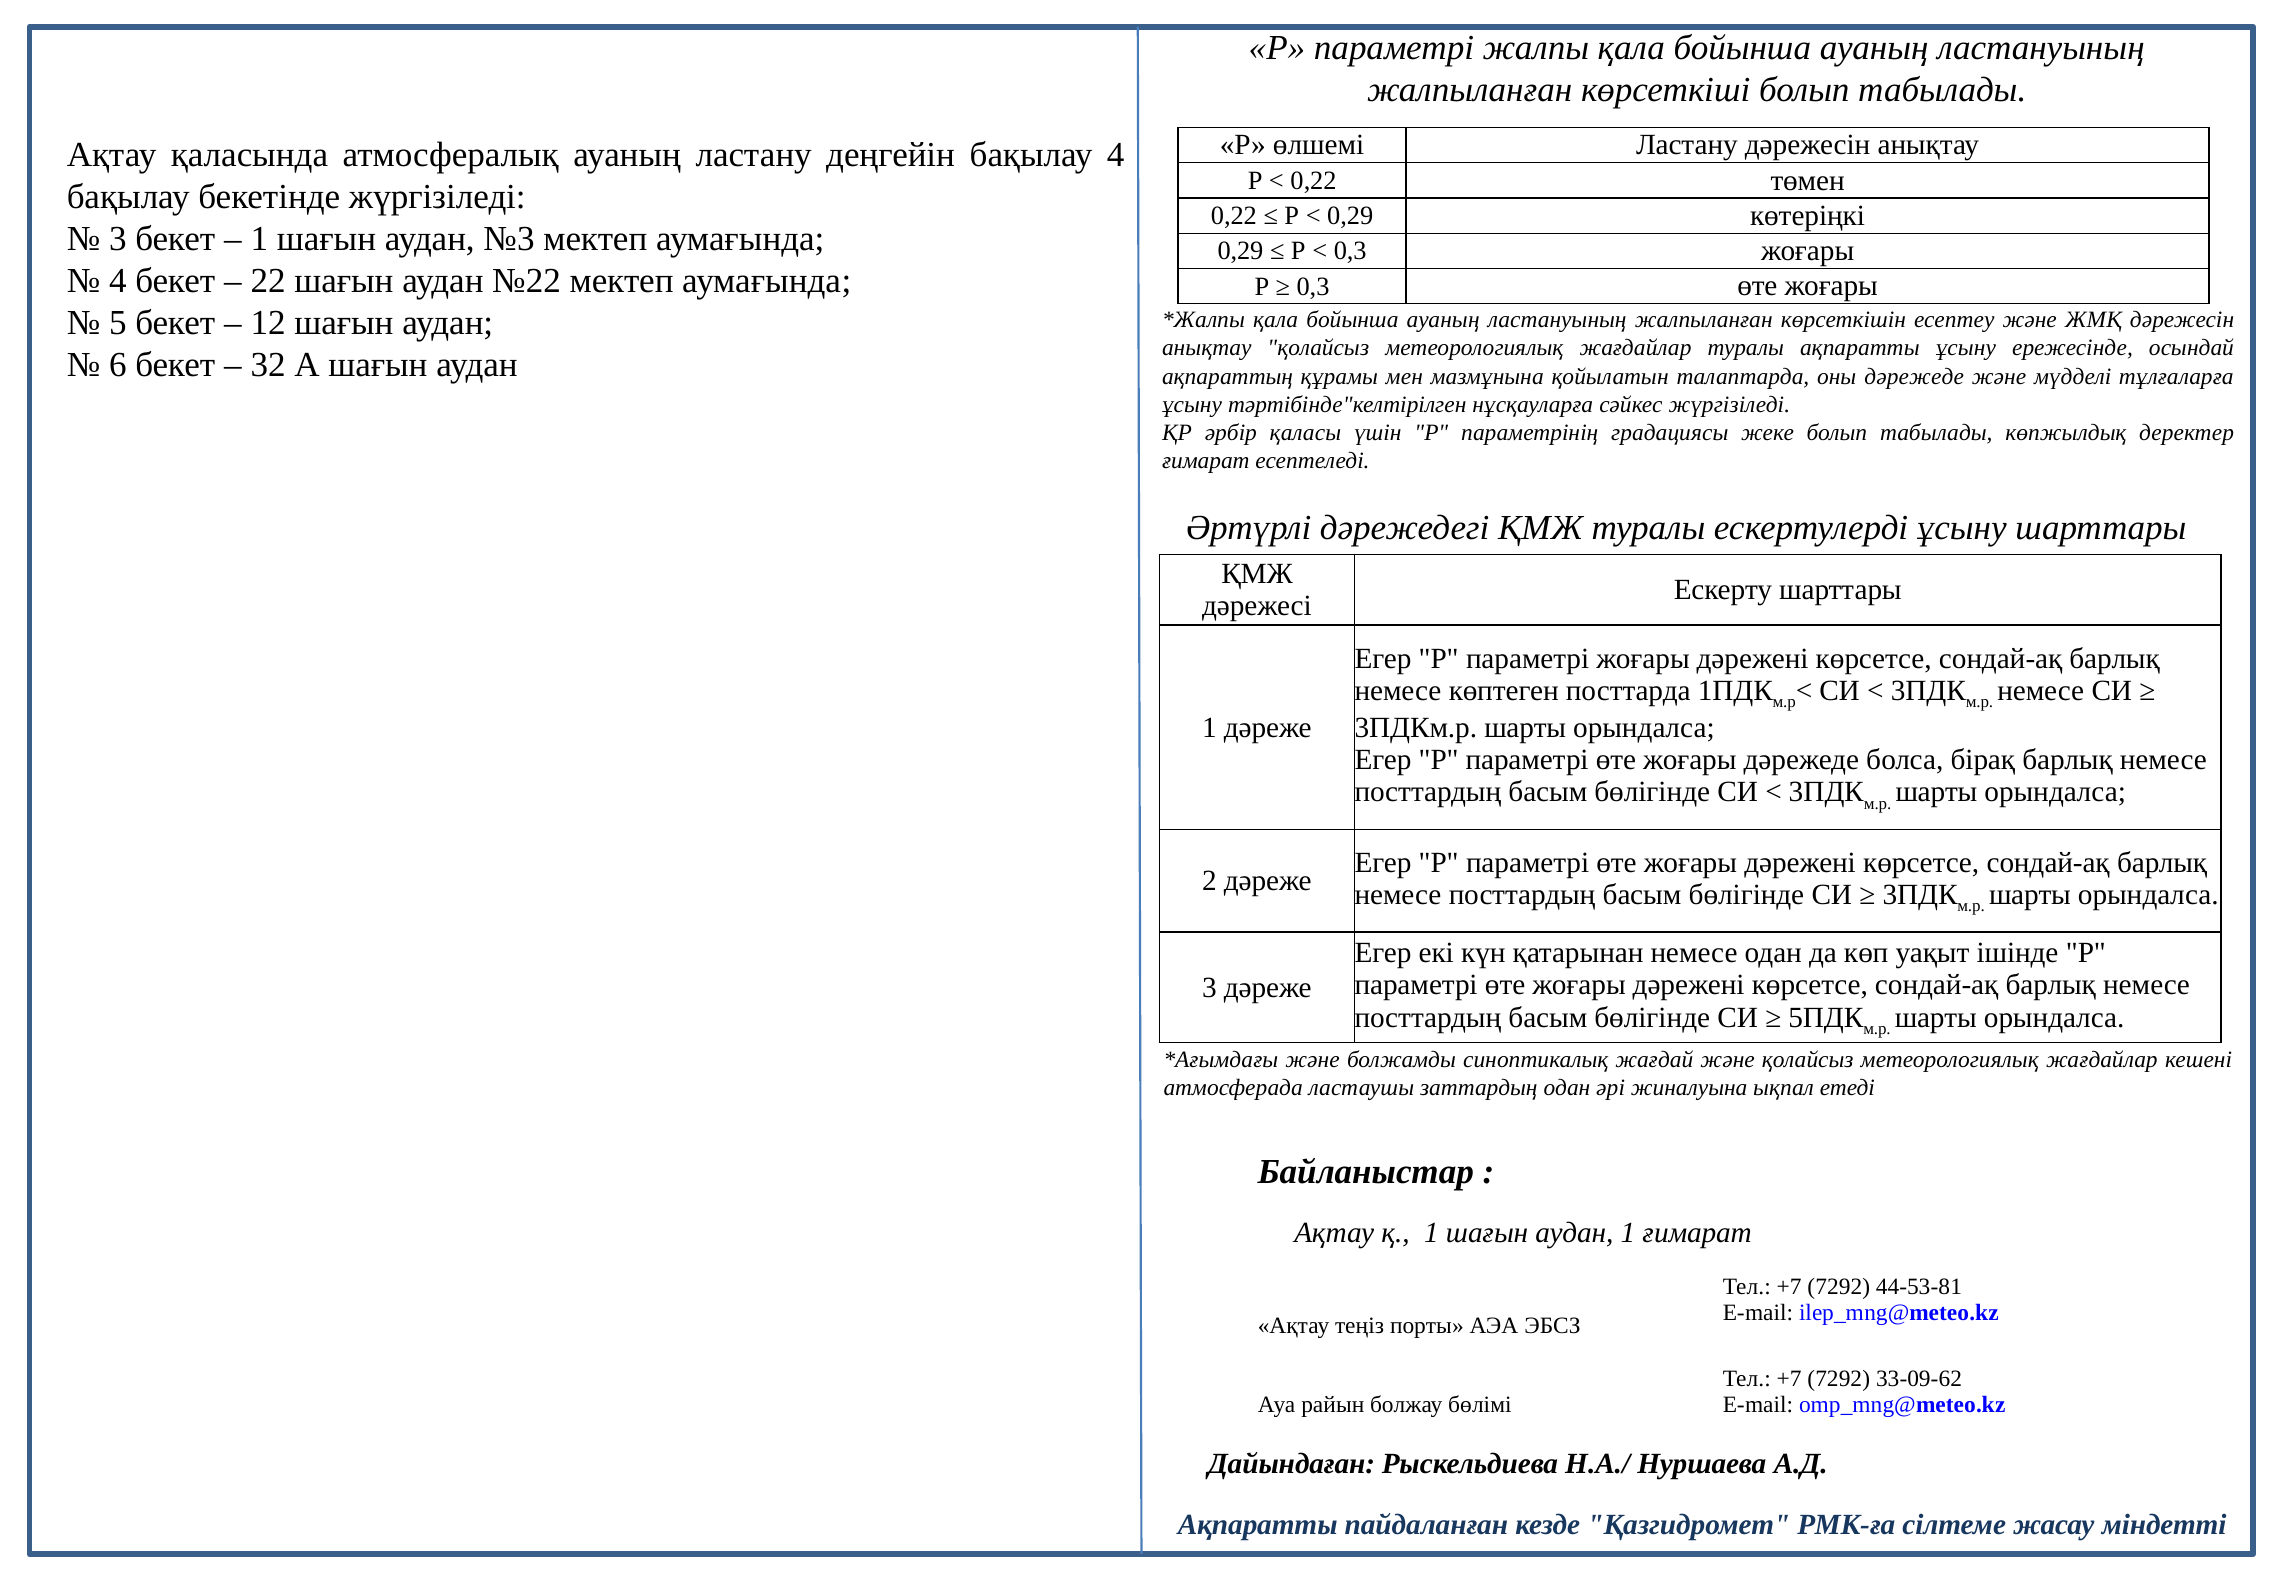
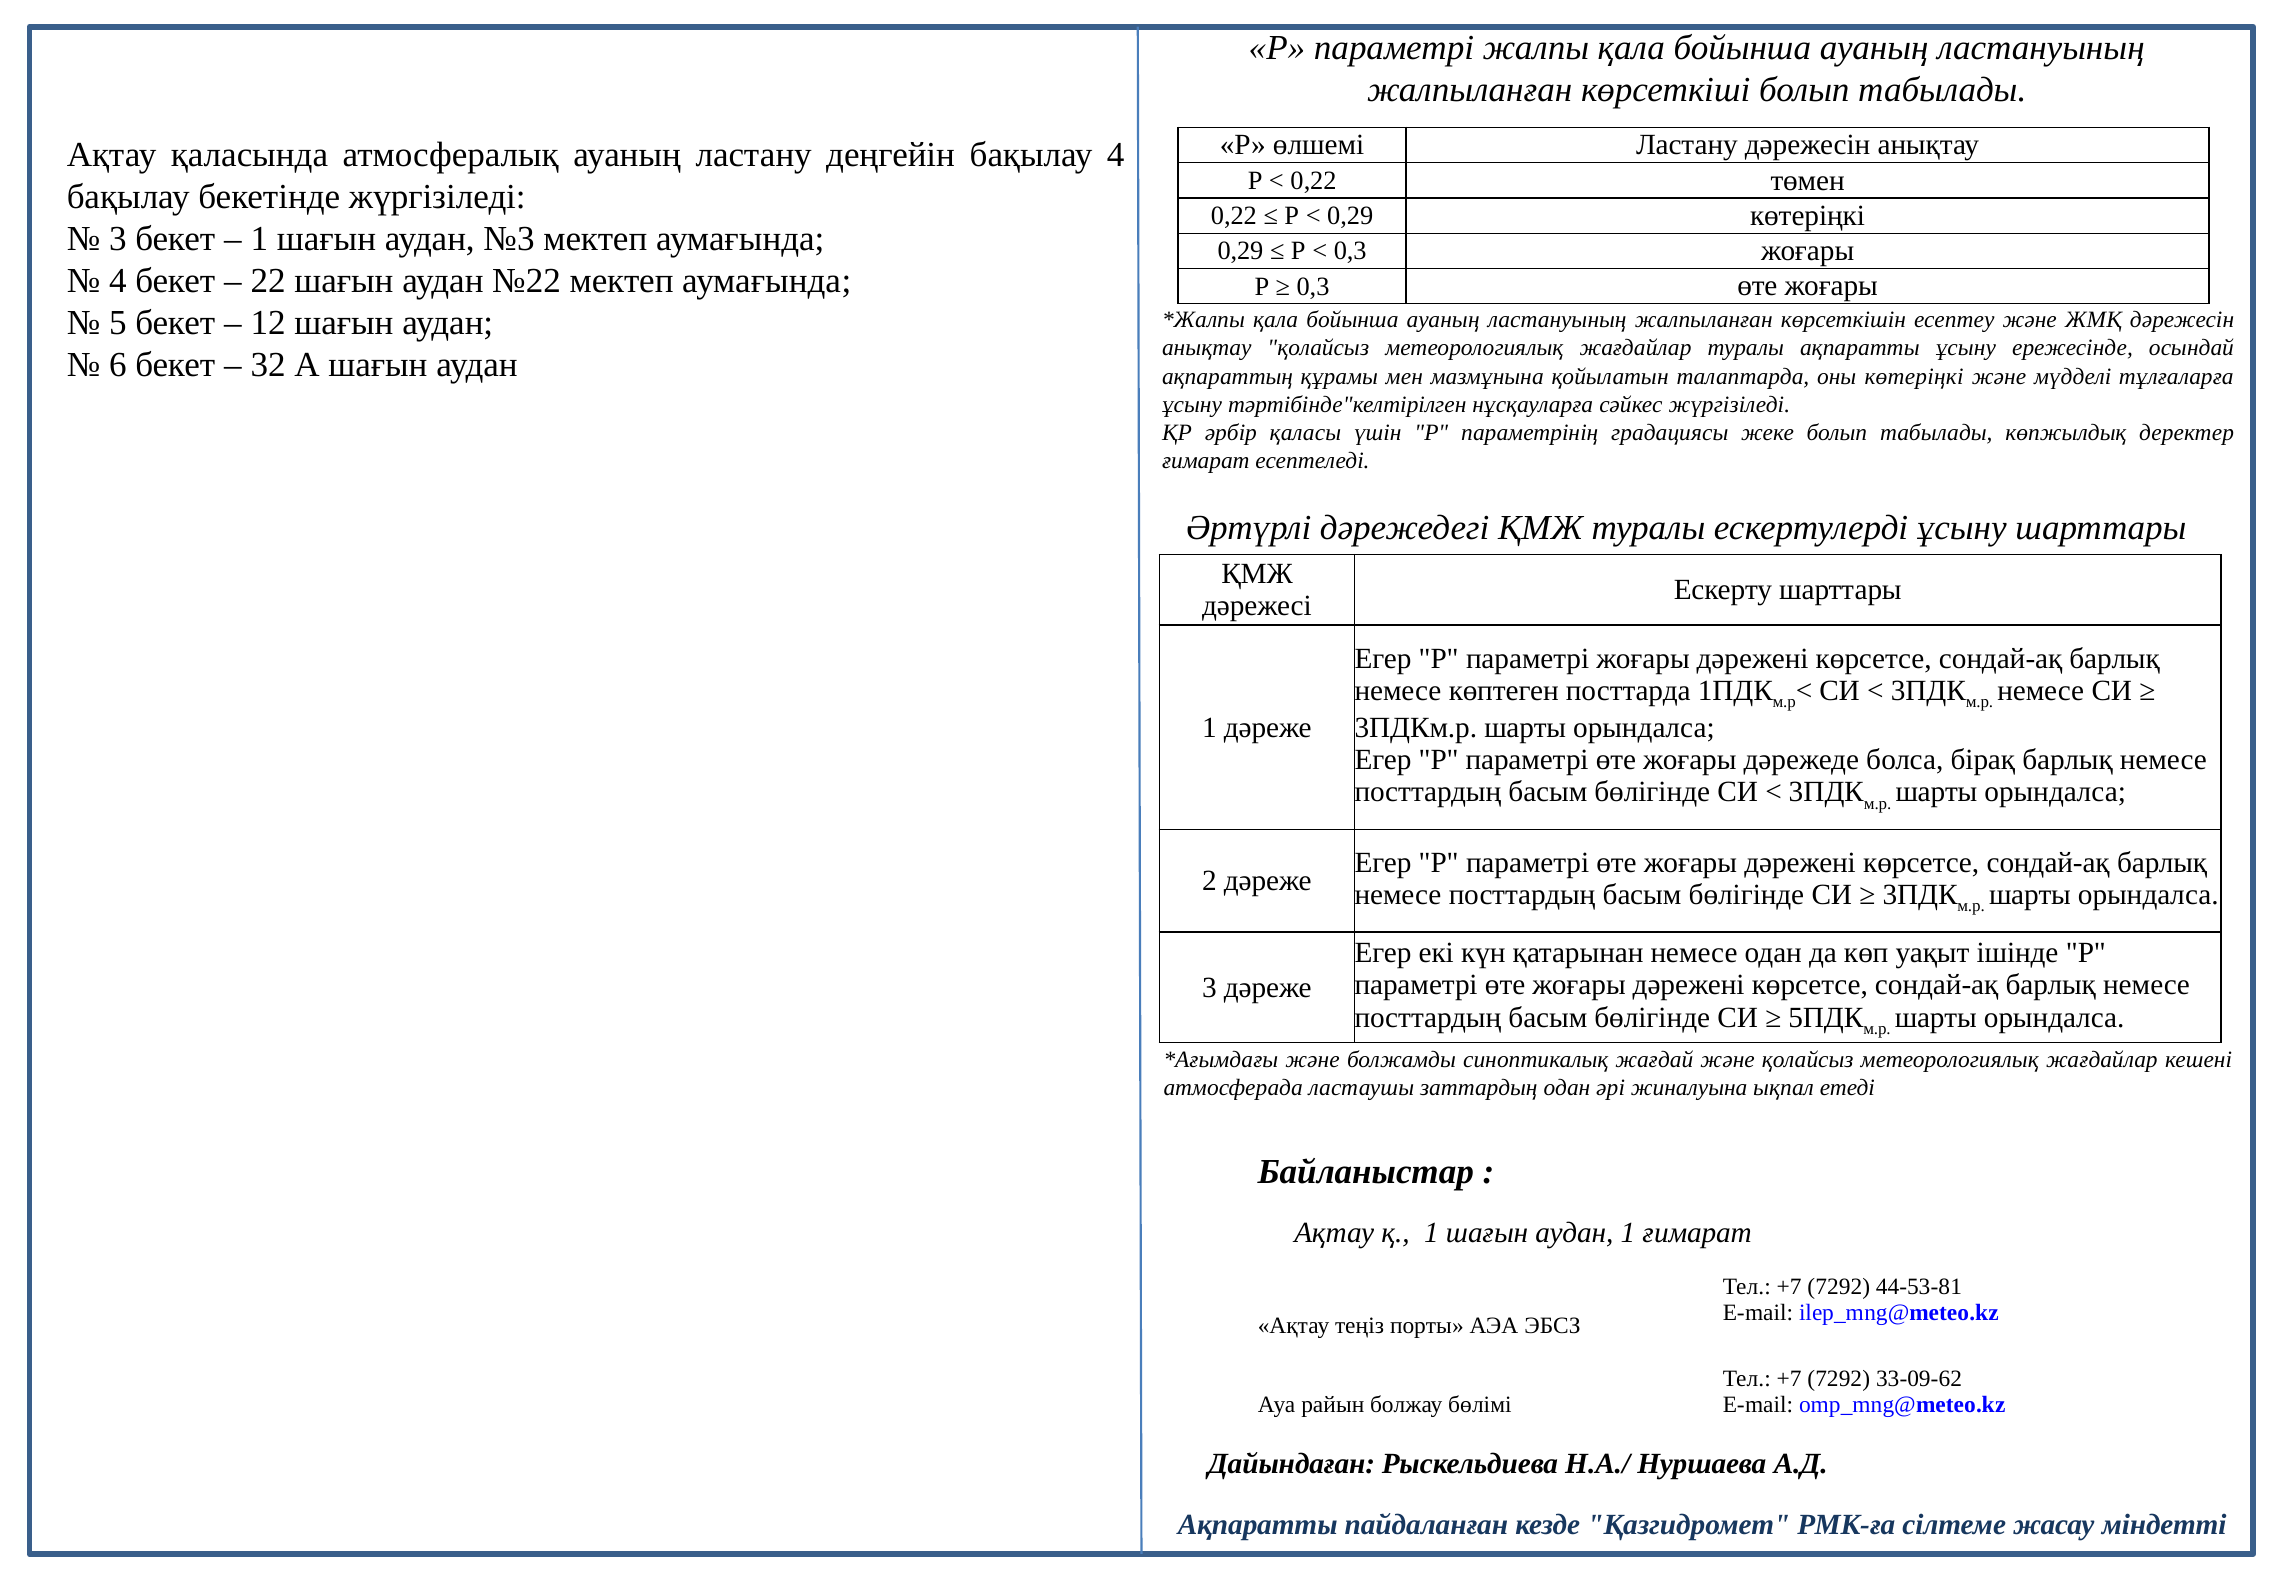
оны дәрежеде: дәрежеде -> көтеріңкі
